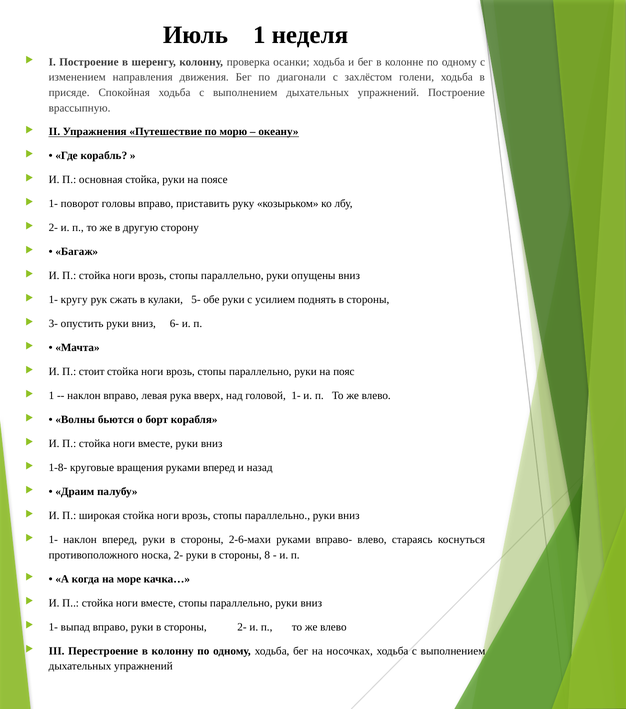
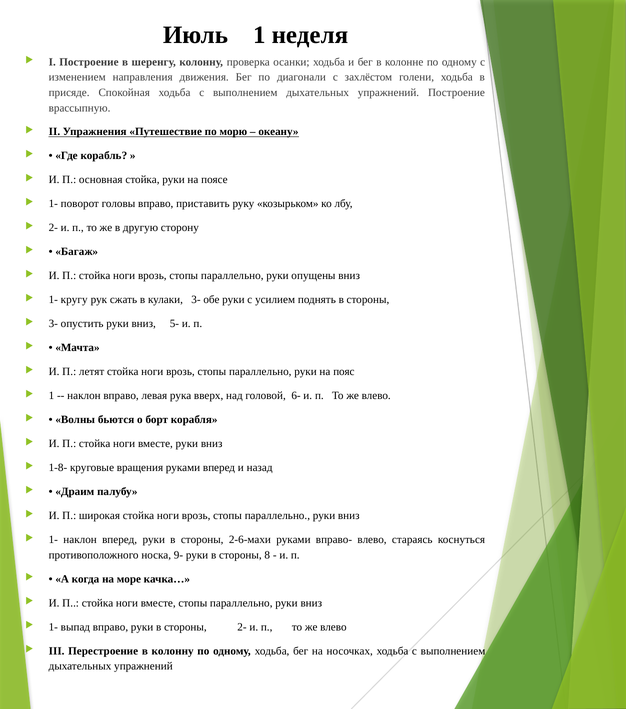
кулаки 5-: 5- -> 3-
6-: 6- -> 5-
стоит: стоит -> летят
головой 1-: 1- -> 6-
носка 2-: 2- -> 9-
